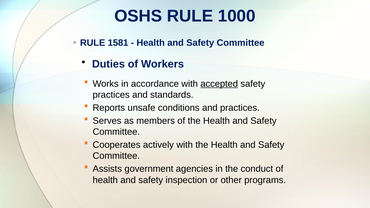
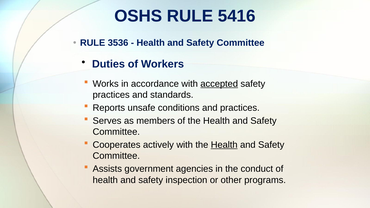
1000: 1000 -> 5416
1581: 1581 -> 3536
Health at (224, 145) underline: none -> present
